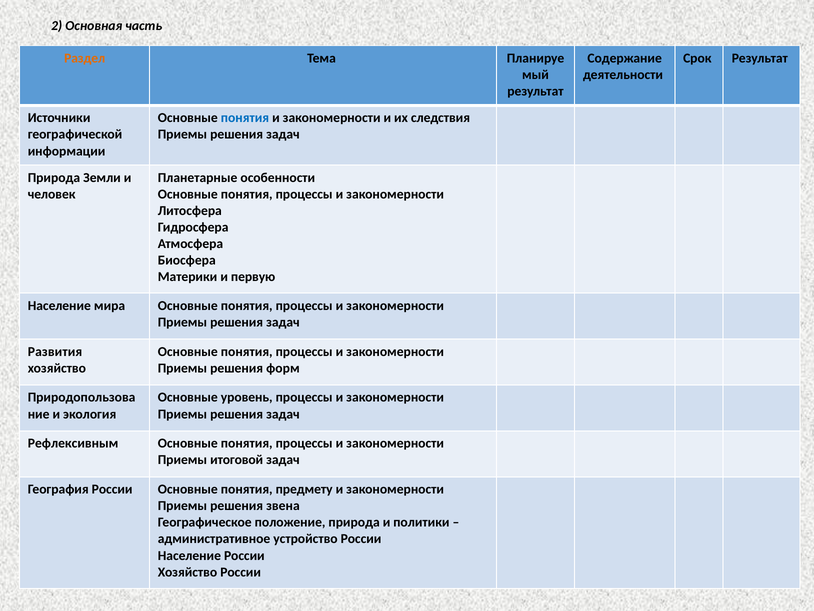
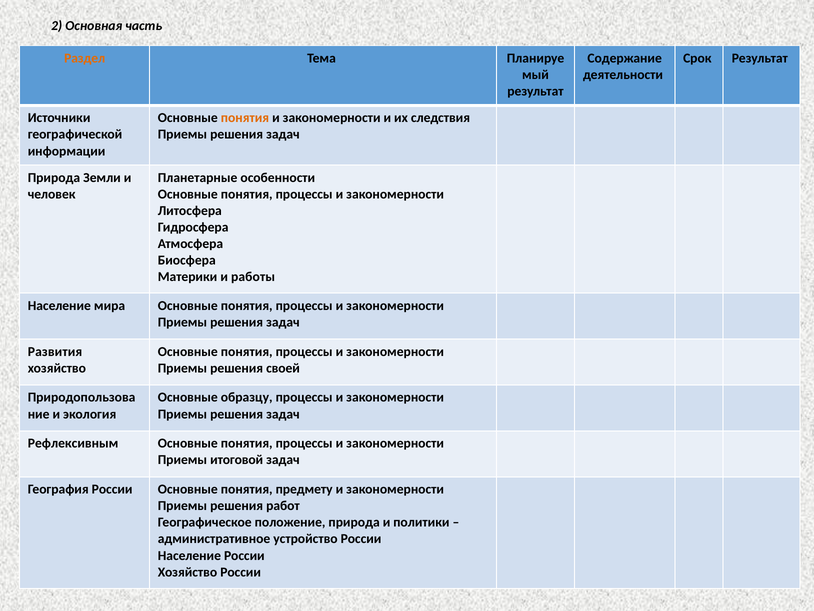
понятия at (245, 118) colour: blue -> orange
первую: первую -> работы
форм: форм -> своей
уровень: уровень -> образцу
звена: звена -> работ
